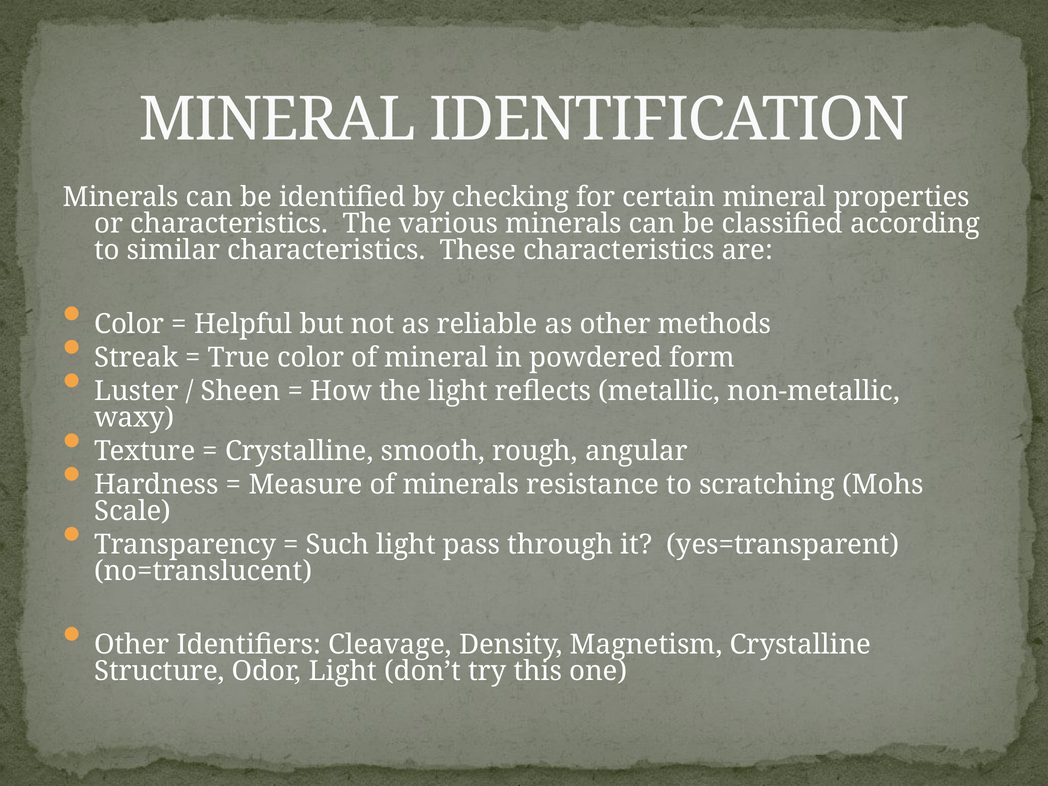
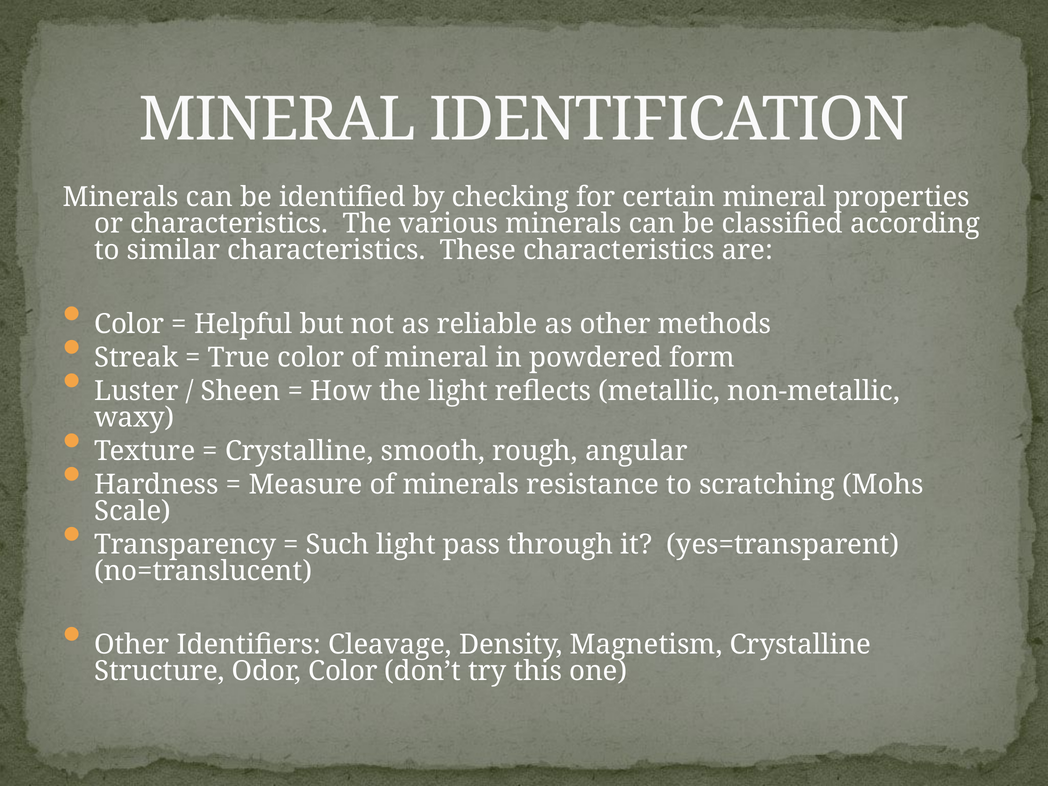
Odor Light: Light -> Color
